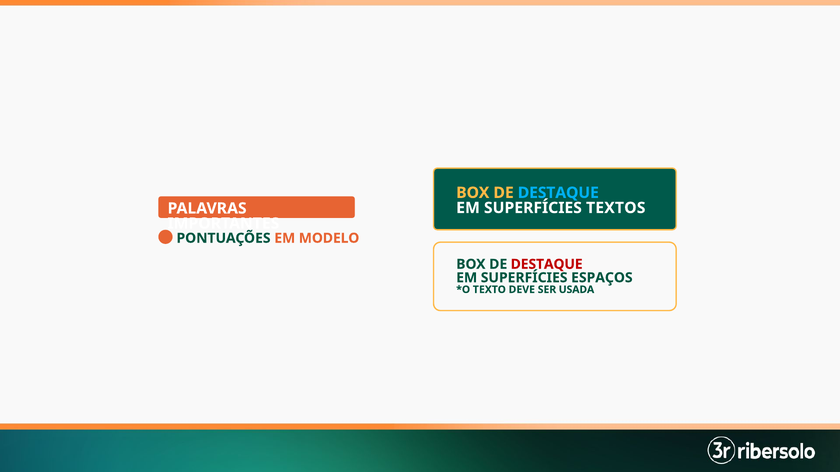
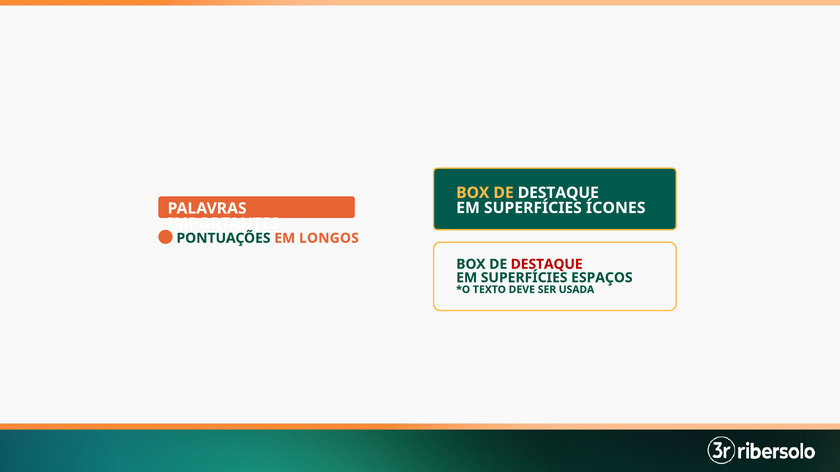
DESTAQUE at (558, 193) colour: light blue -> white
TEXTOS: TEXTOS -> ÍCONES
MODELO: MODELO -> LONGOS
